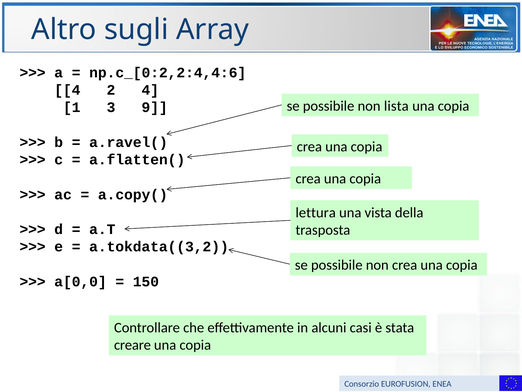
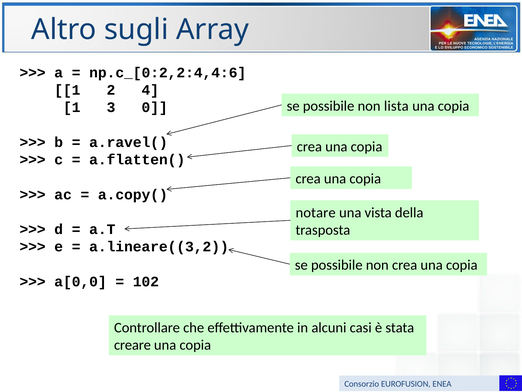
4 at (67, 90): 4 -> 1
9: 9 -> 0
lettura: lettura -> notare
a.tokdata((3,2: a.tokdata((3,2 -> a.lineare((3,2
150: 150 -> 102
